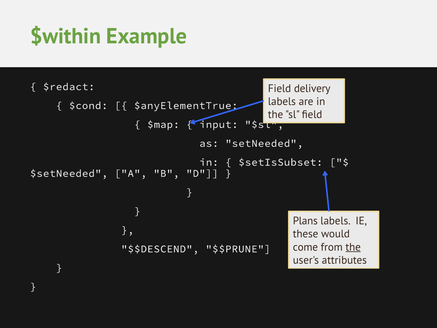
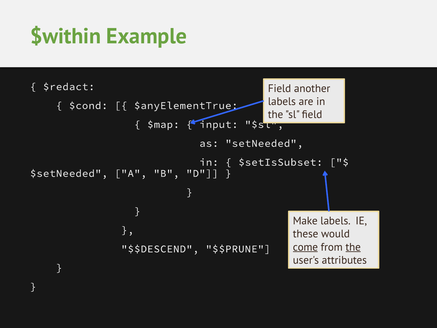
delivery: delivery -> another
Plans: Plans -> Make
come underline: none -> present
